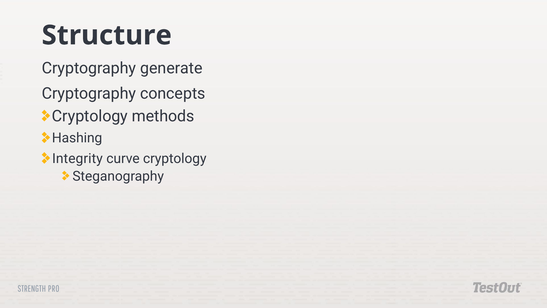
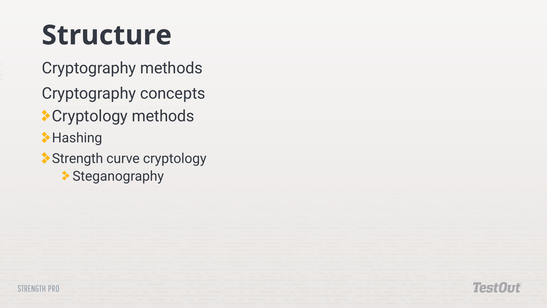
Cryptography generate: generate -> methods
Integrity at (77, 158): Integrity -> Strength
